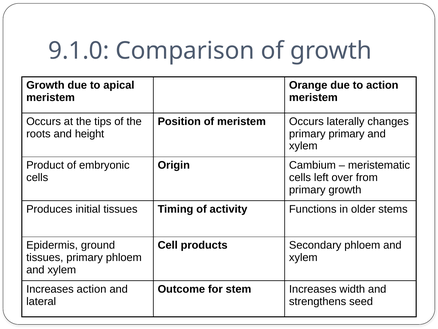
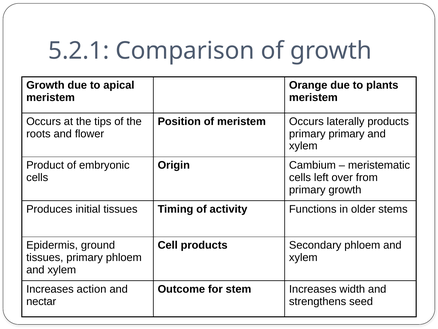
9.1.0: 9.1.0 -> 5.2.1
to action: action -> plants
laterally changes: changes -> products
height: height -> flower
lateral: lateral -> nectar
